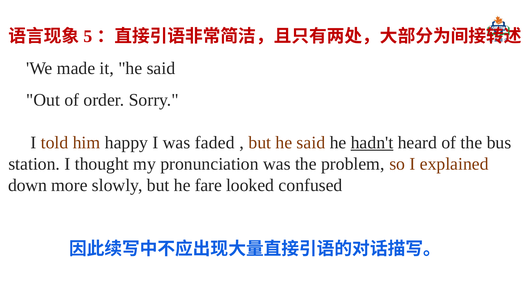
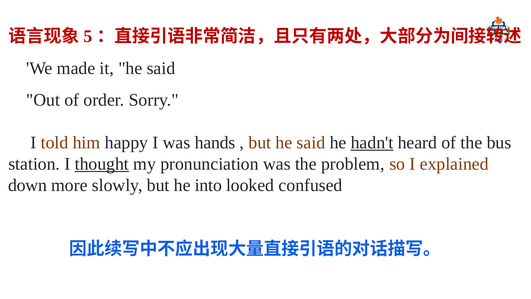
faded: faded -> hands
thought underline: none -> present
fare: fare -> into
